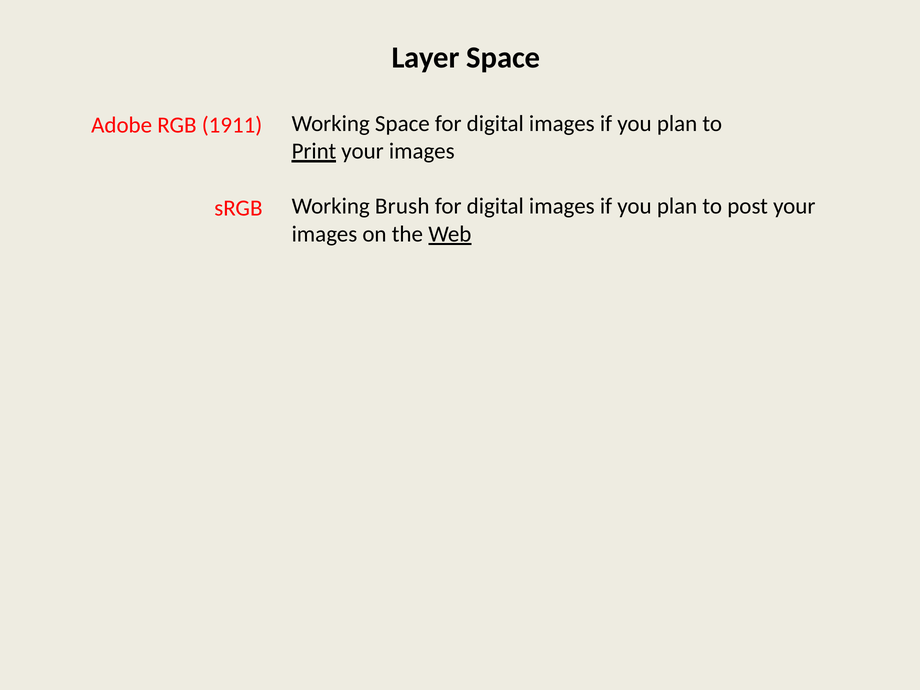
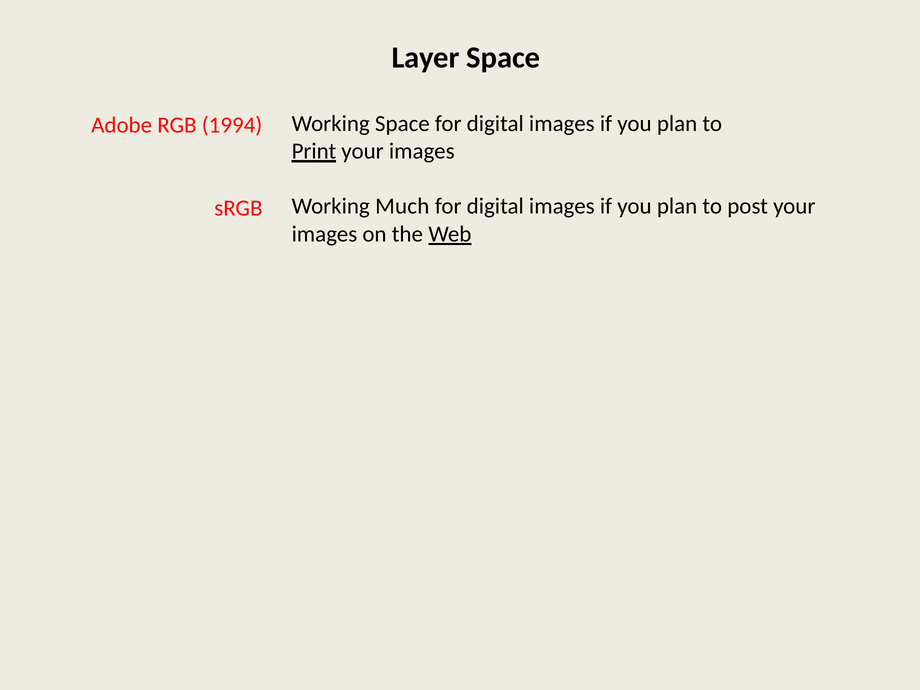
1911: 1911 -> 1994
Brush: Brush -> Much
